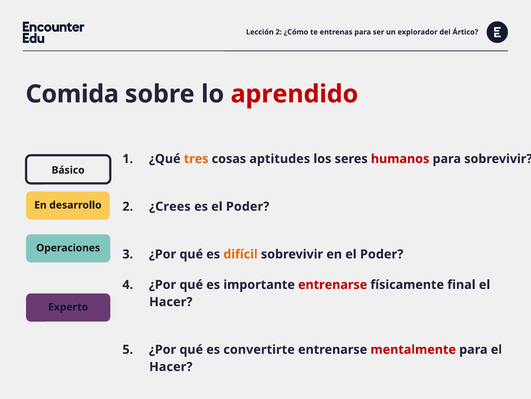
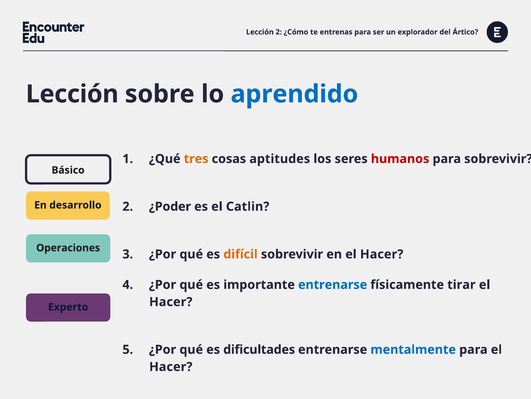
Comida at (72, 94): Comida -> Lección
aprendido colour: red -> blue
¿Crees: ¿Crees -> ¿Poder
es el Poder: Poder -> Catlin
en el Poder: Poder -> Hacer
entrenarse at (333, 284) colour: red -> blue
final: final -> tirar
convertirte: convertirte -> dificultades
mentalmente colour: red -> blue
